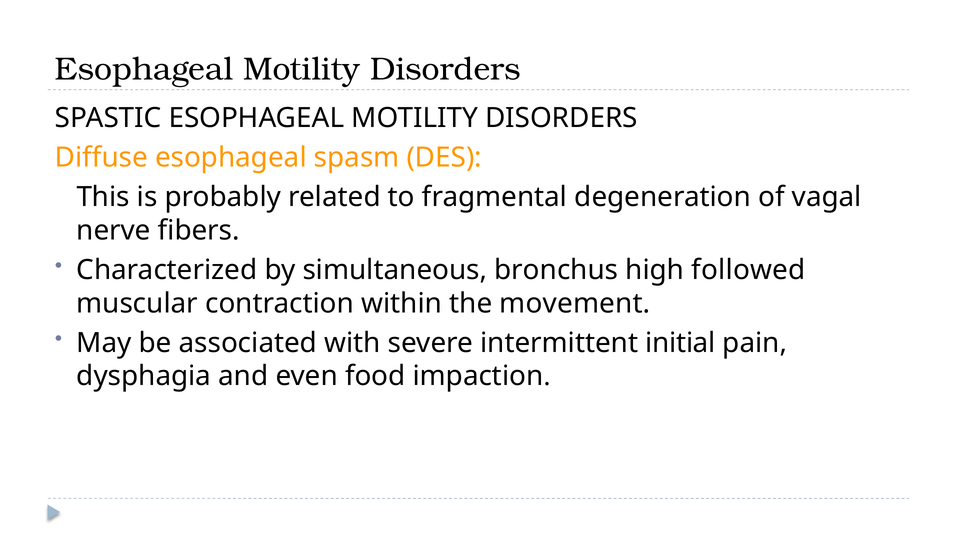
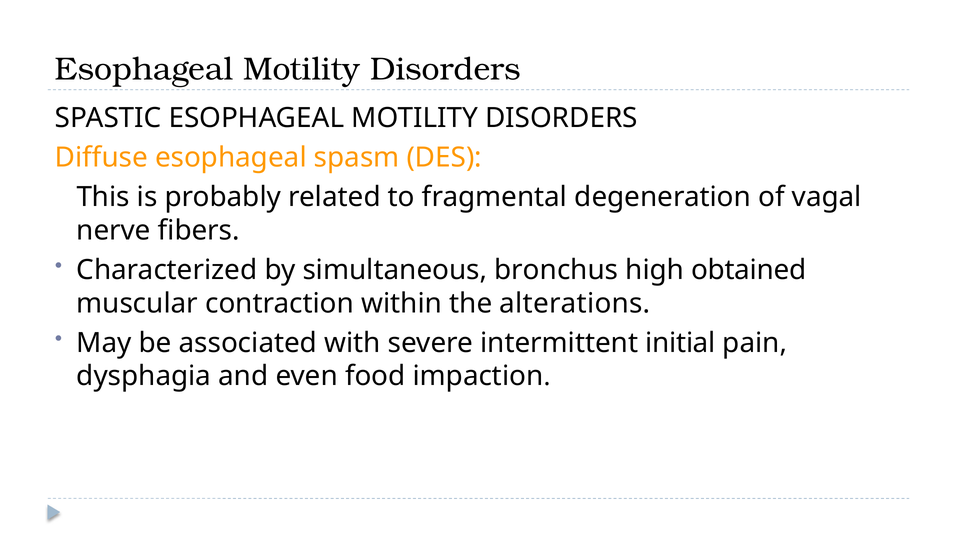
followed: followed -> obtained
movement: movement -> alterations
